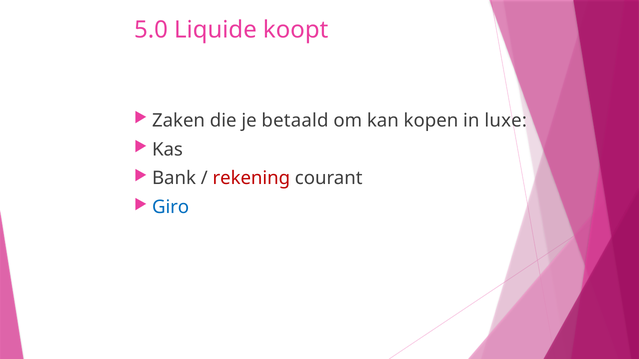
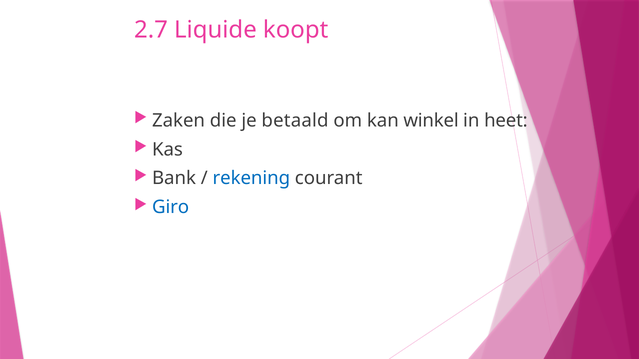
5.0: 5.0 -> 2.7
kopen: kopen -> winkel
luxe: luxe -> heet
rekening colour: red -> blue
